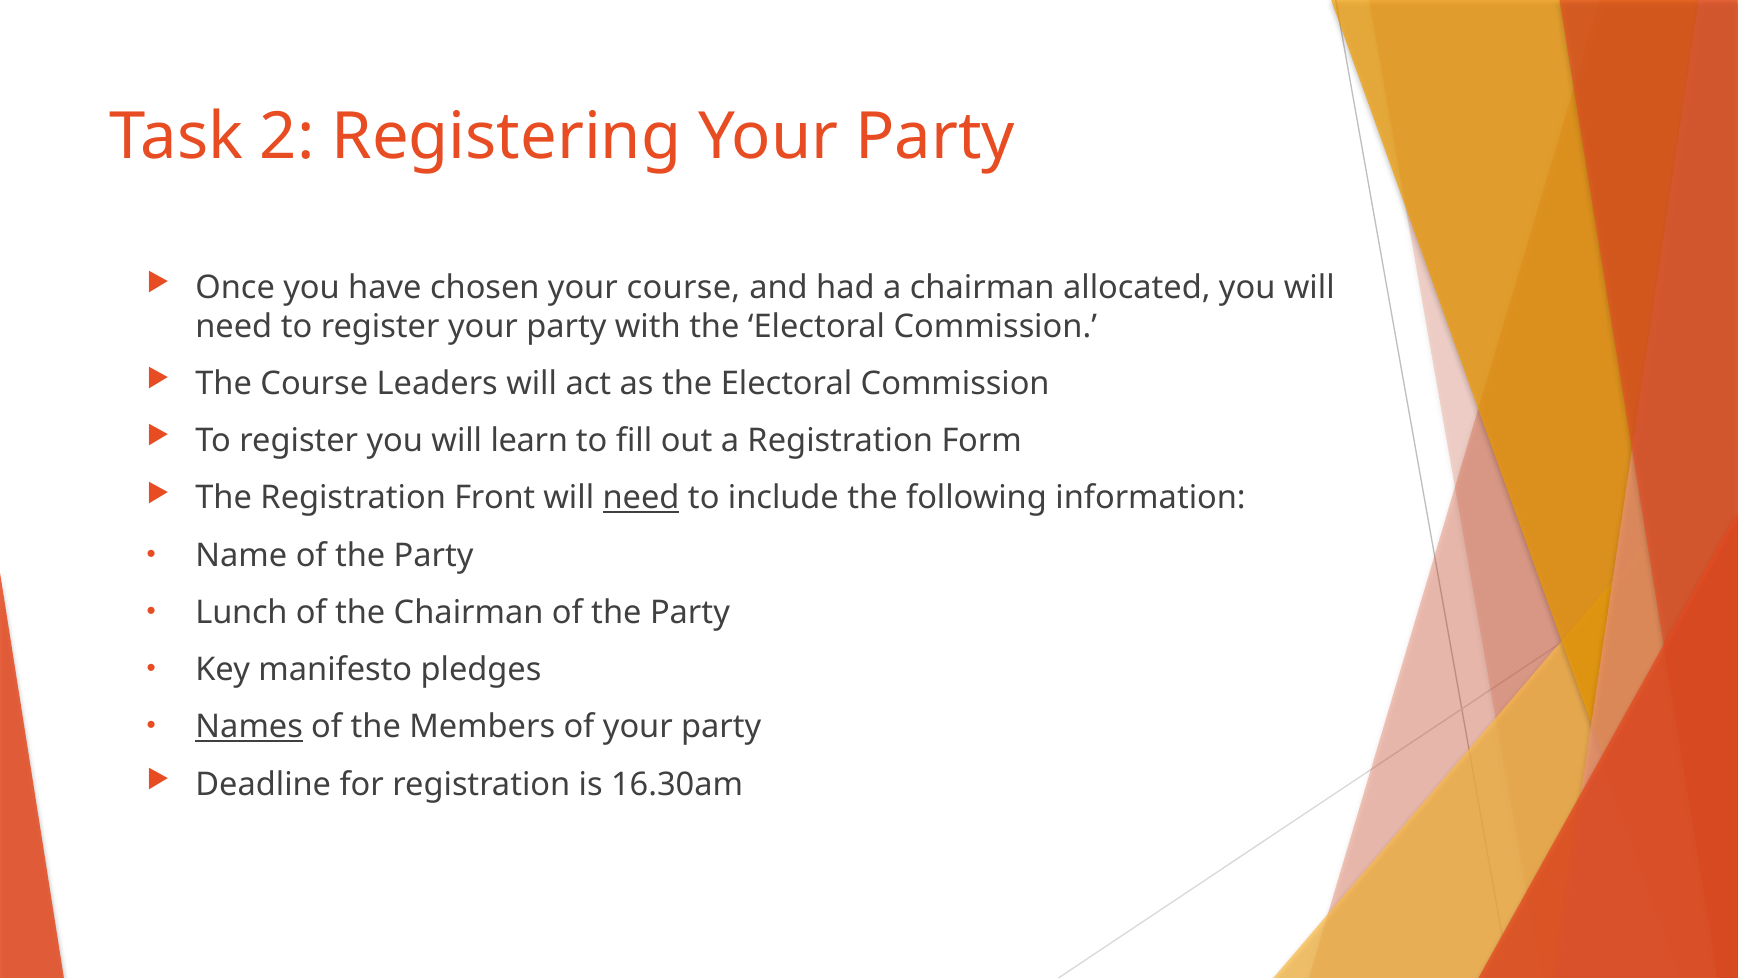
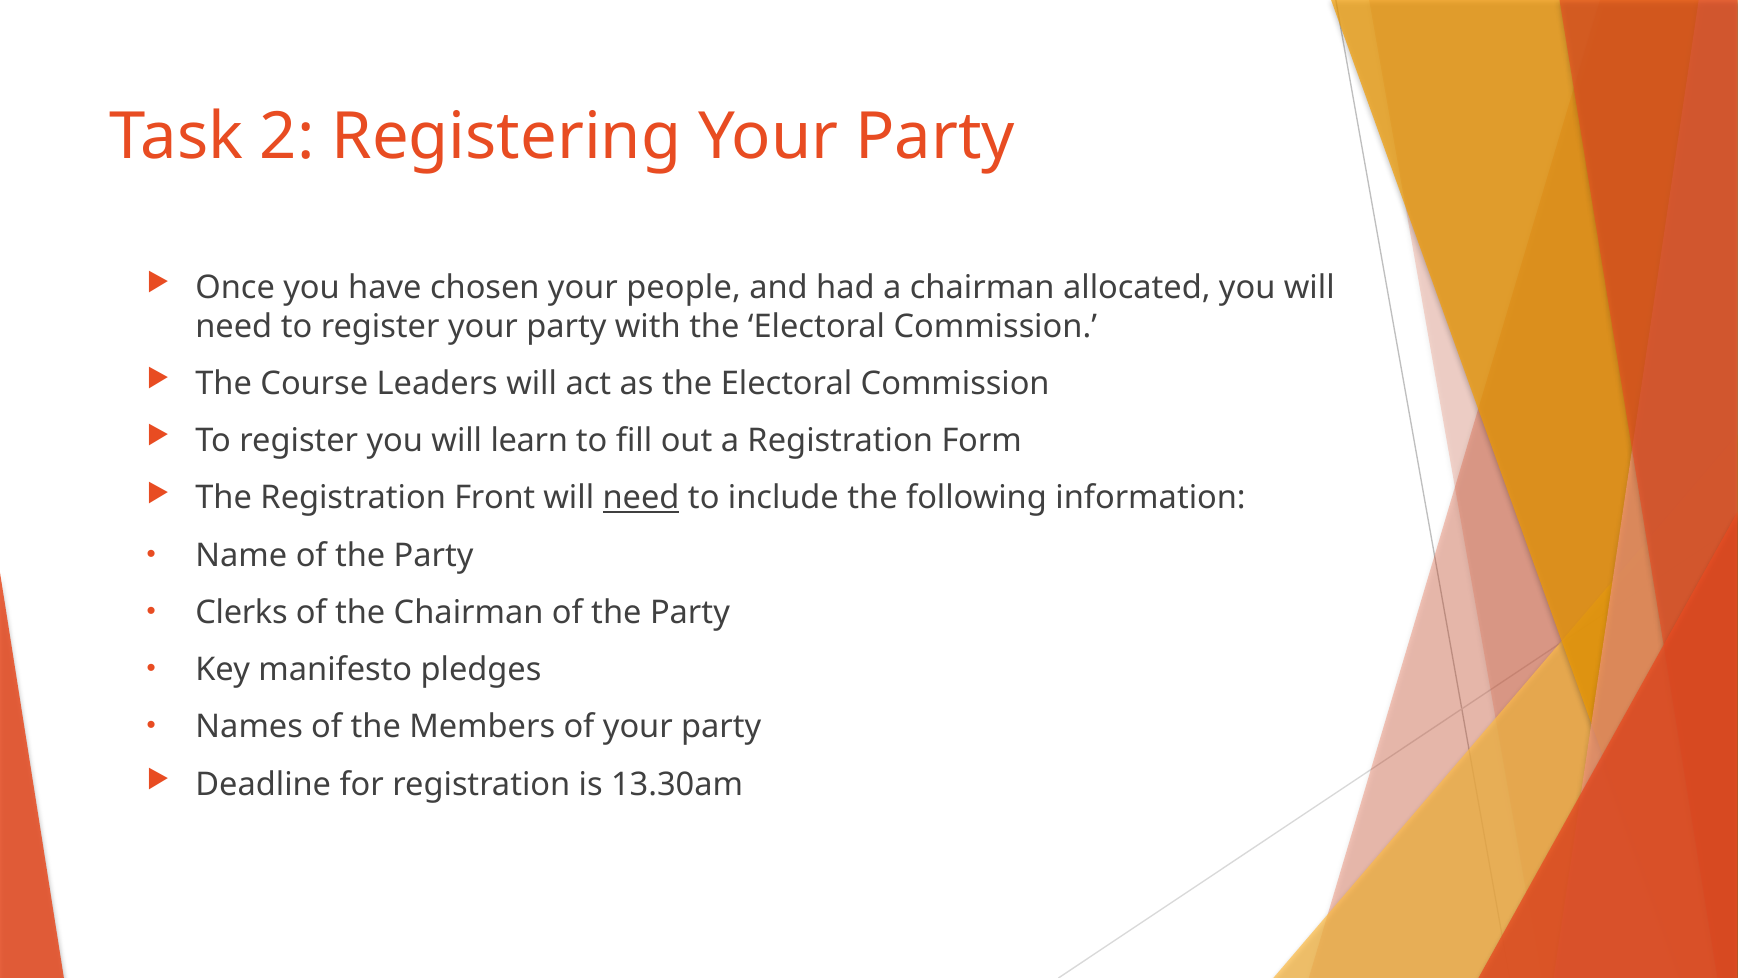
your course: course -> people
Lunch: Lunch -> Clerks
Names underline: present -> none
16.30am: 16.30am -> 13.30am
